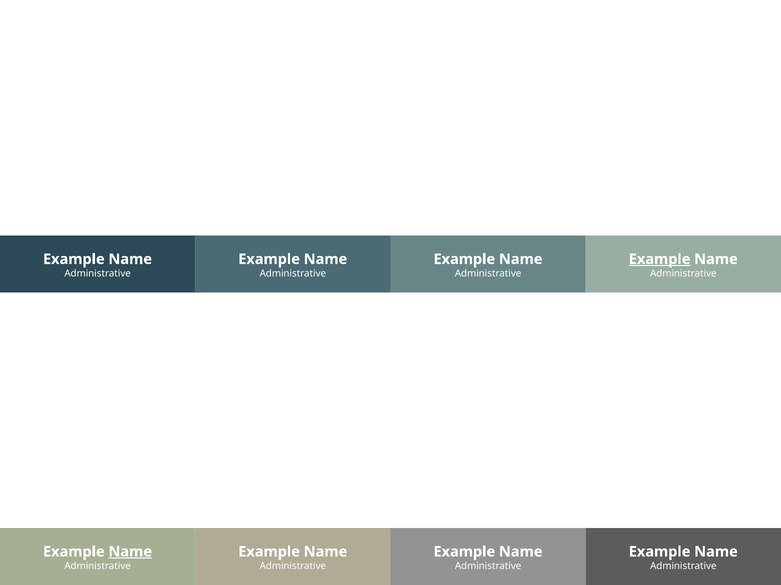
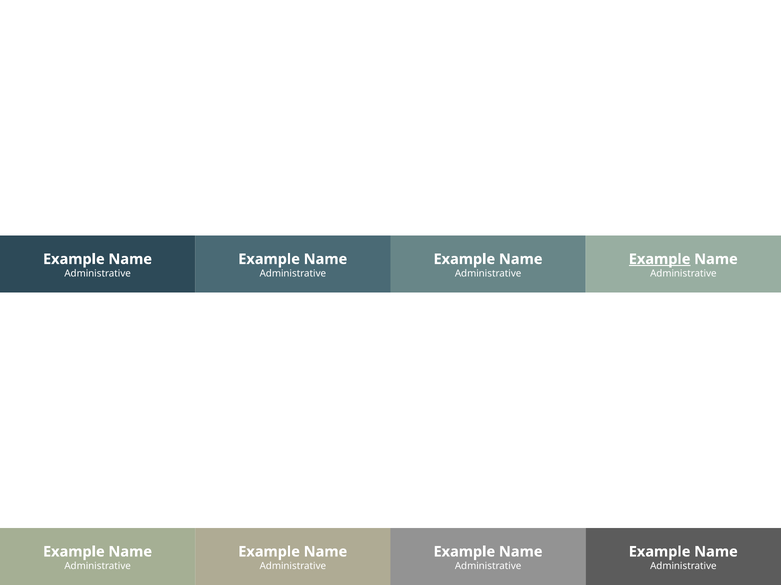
Name at (130, 552) underline: present -> none
